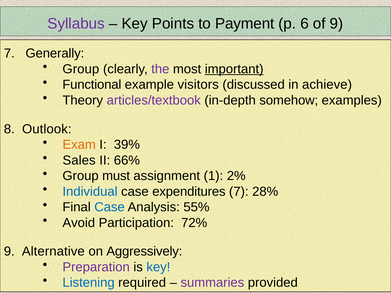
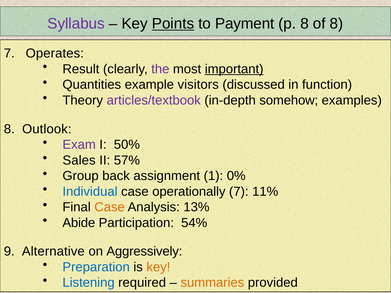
Points underline: none -> present
p 6: 6 -> 8
of 9: 9 -> 8
Generally: Generally -> Operates
Group at (81, 69): Group -> Result
Functional: Functional -> Quantities
achieve: achieve -> function
Exam colour: orange -> purple
39%: 39% -> 50%
66%: 66% -> 57%
must: must -> back
2%: 2% -> 0%
expenditures: expenditures -> operationally
28%: 28% -> 11%
Case at (110, 207) colour: blue -> orange
55%: 55% -> 13%
Avoid: Avoid -> Abide
72%: 72% -> 54%
Preparation colour: purple -> blue
key at (158, 267) colour: blue -> orange
summaries colour: purple -> orange
